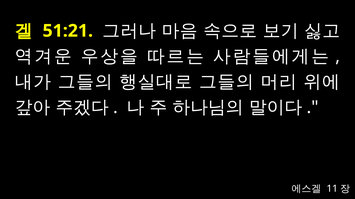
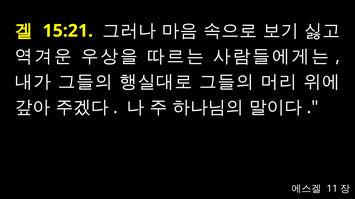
51:21: 51:21 -> 15:21
